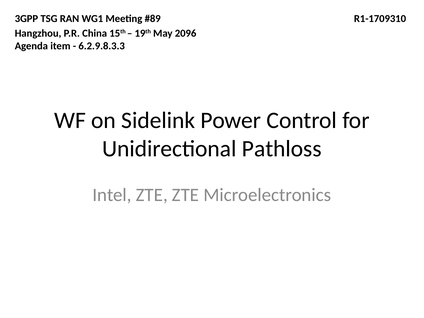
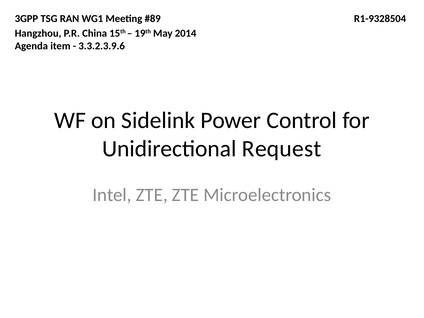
R1-1709310: R1-1709310 -> R1-9328504
2096: 2096 -> 2014
6.2.9.8.3.3: 6.2.9.8.3.3 -> 3.3.2.3.9.6
Pathloss: Pathloss -> Request
